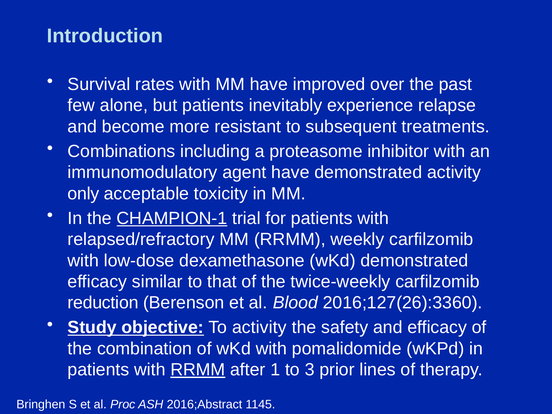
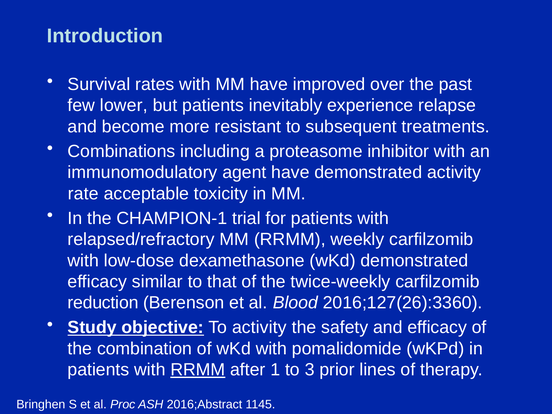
alone: alone -> lower
only: only -> rate
CHAMPION-1 underline: present -> none
